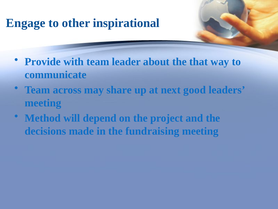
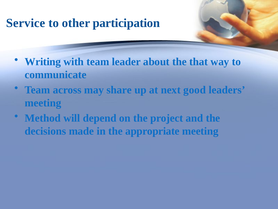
Engage: Engage -> Service
inspirational: inspirational -> participation
Provide: Provide -> Writing
fundraising: fundraising -> appropriate
